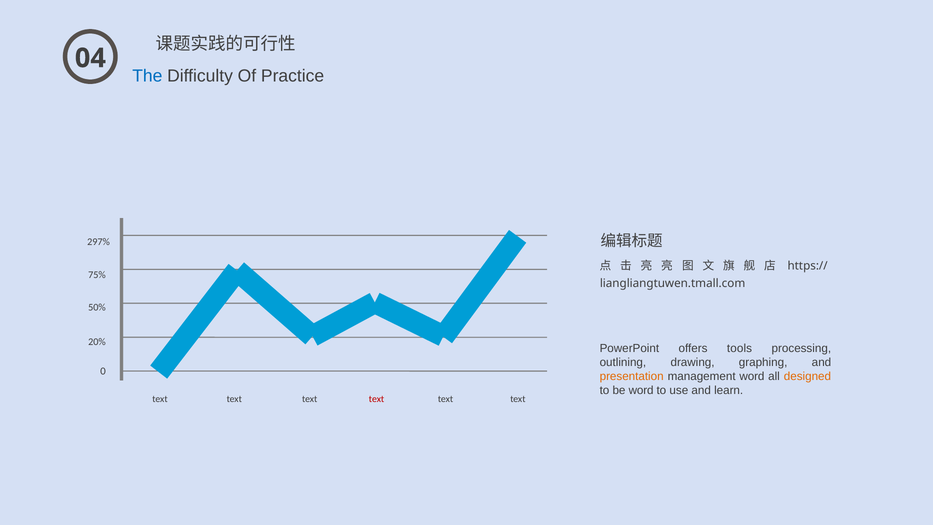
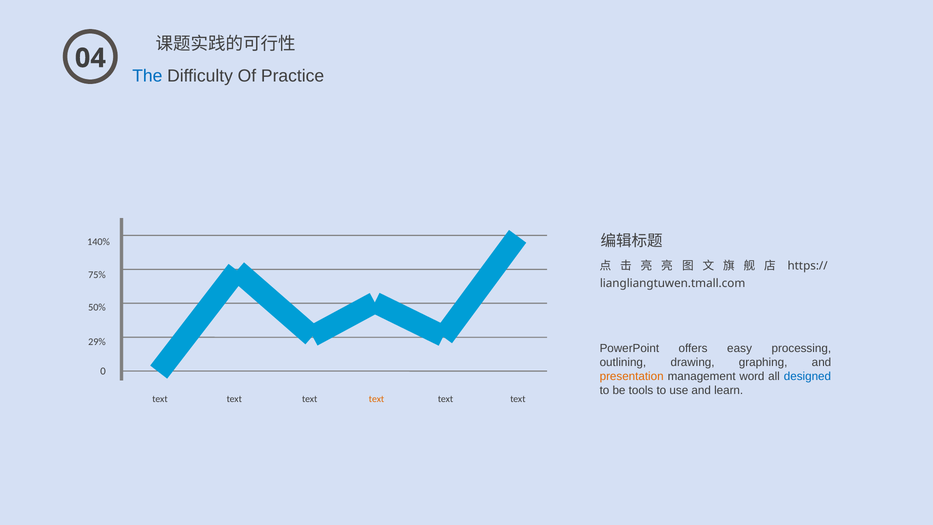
297%: 297% -> 140%
20%: 20% -> 29%
tools: tools -> easy
designed colour: orange -> blue
be word: word -> tools
text at (377, 399) colour: red -> orange
